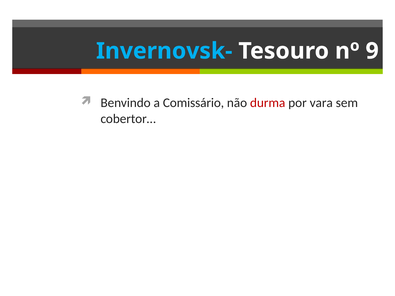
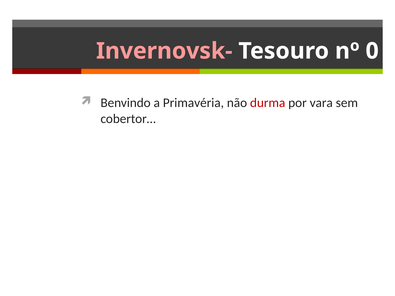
Invernovsk- colour: light blue -> pink
9: 9 -> 0
Comissário: Comissário -> Primavéria
